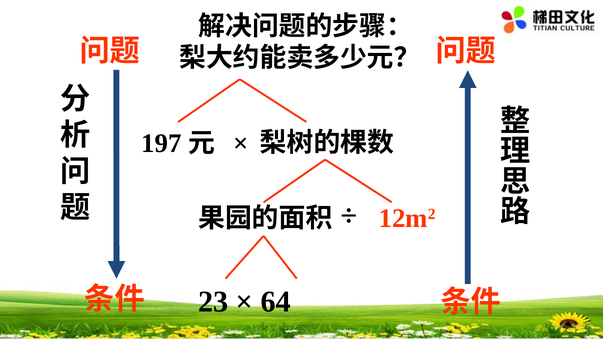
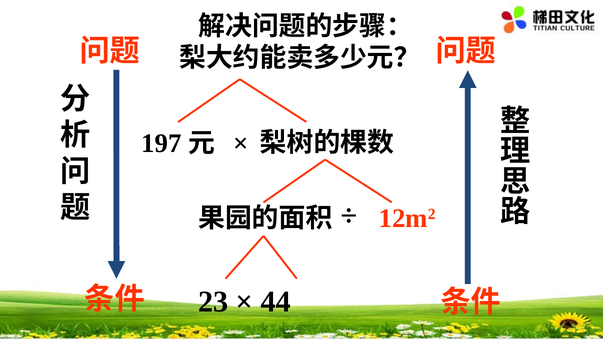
64: 64 -> 44
